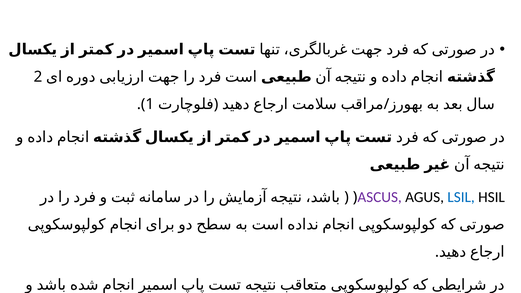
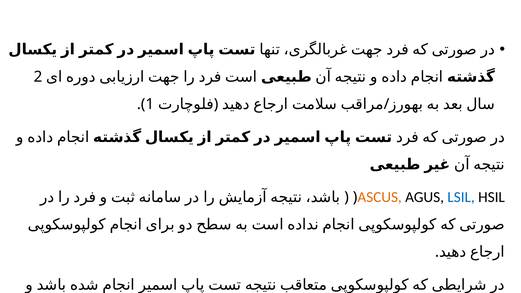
ASCUS colour: purple -> orange
